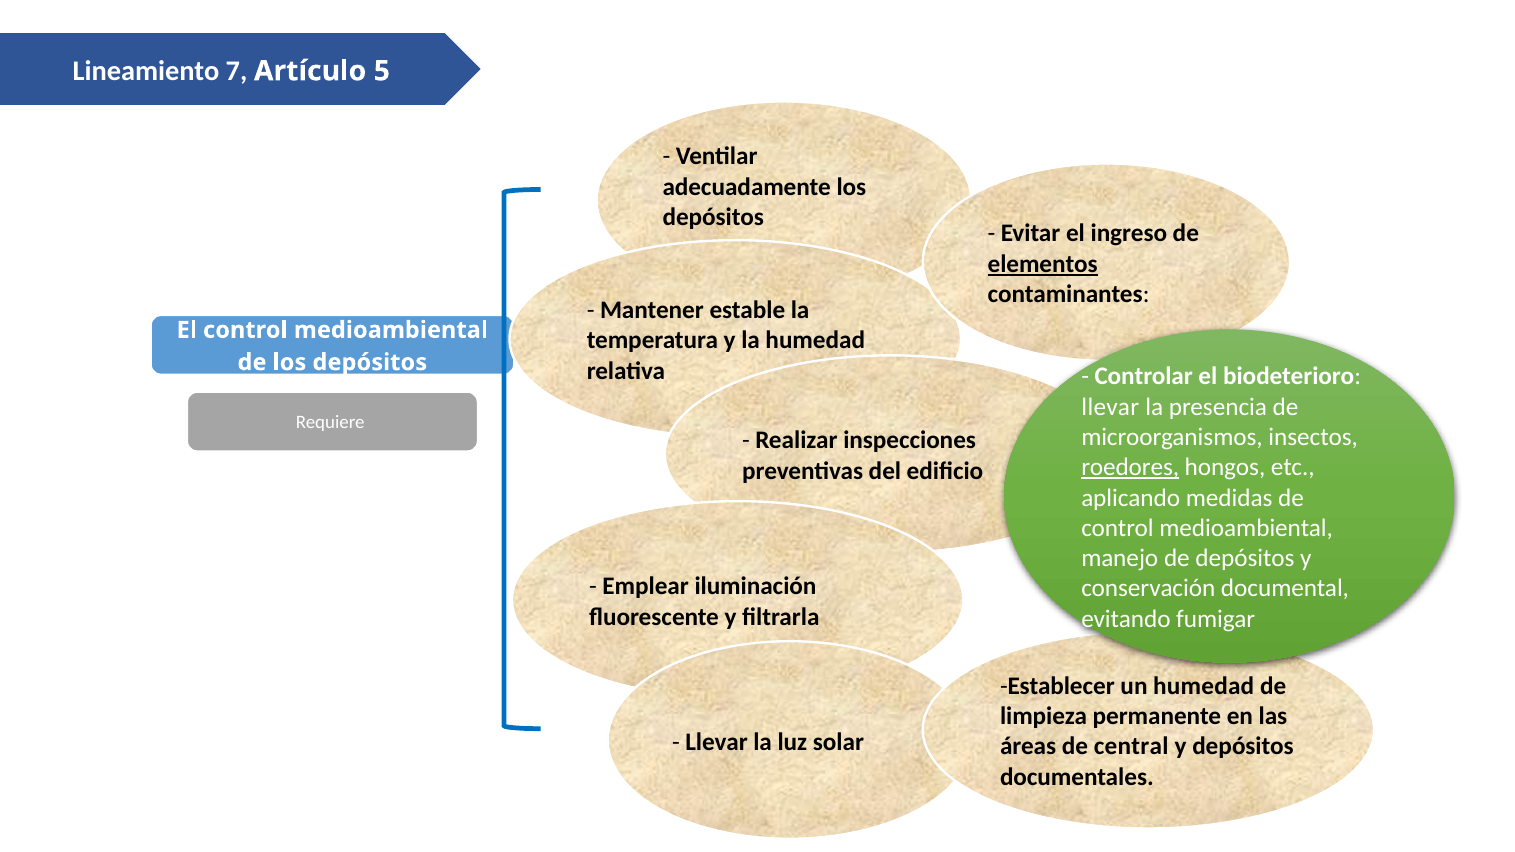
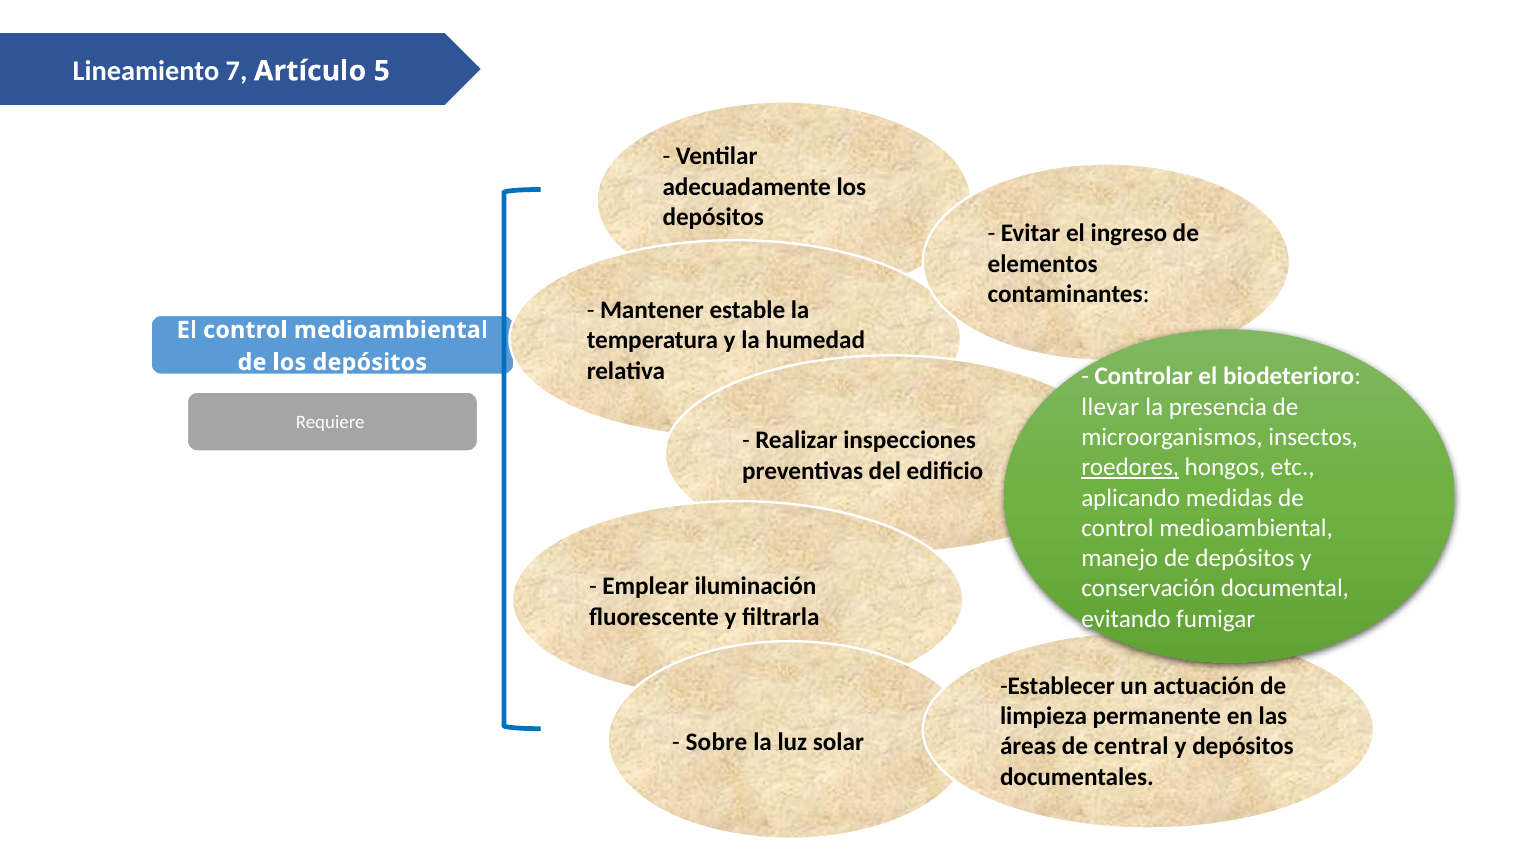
elementos underline: present -> none
un humedad: humedad -> actuación
Llevar at (717, 742): Llevar -> Sobre
